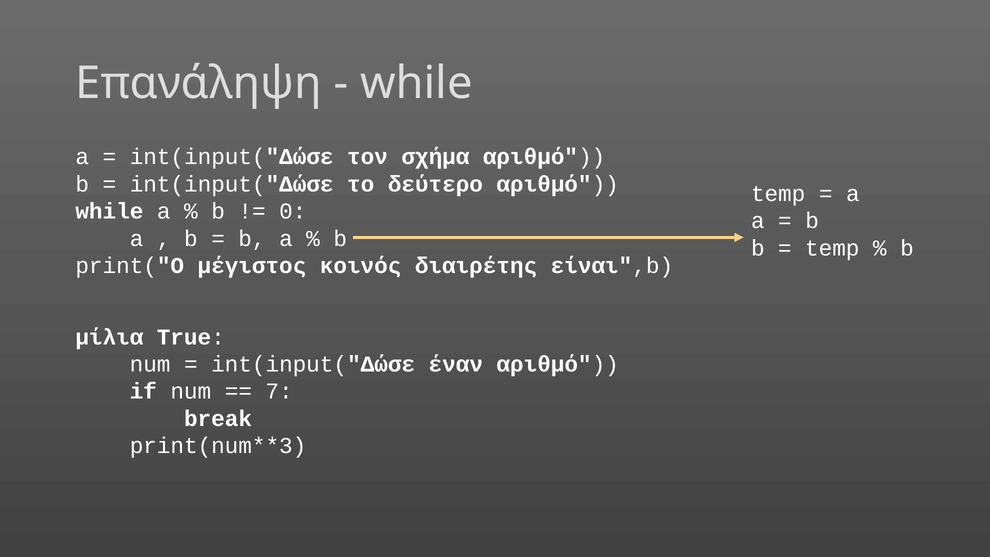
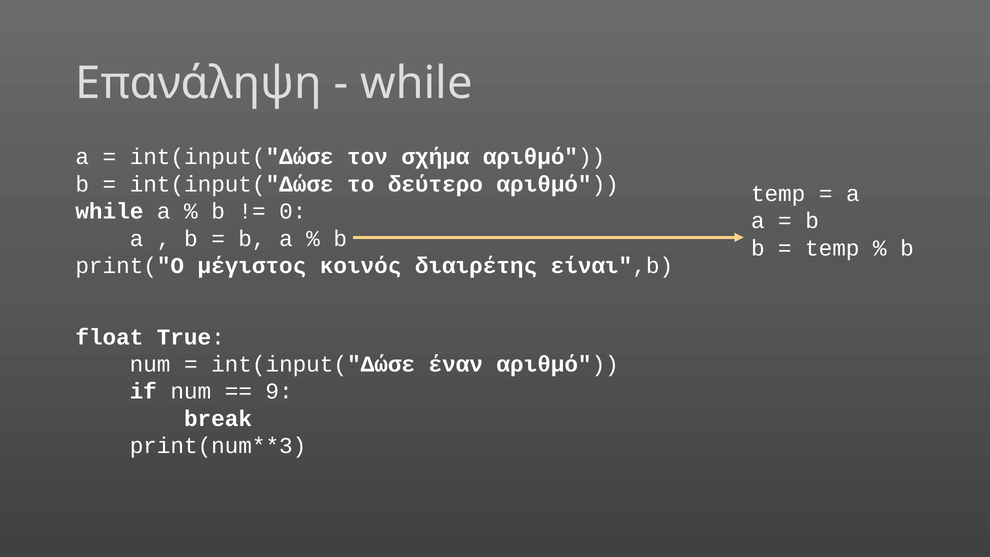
μίλια: μίλια -> float
7: 7 -> 9
